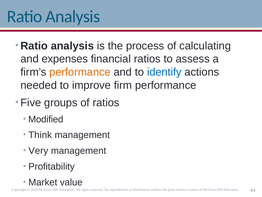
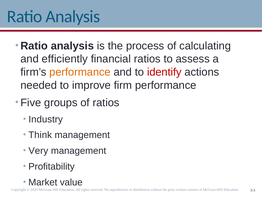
expenses: expenses -> efficiently
identify colour: blue -> red
Modified: Modified -> Industry
